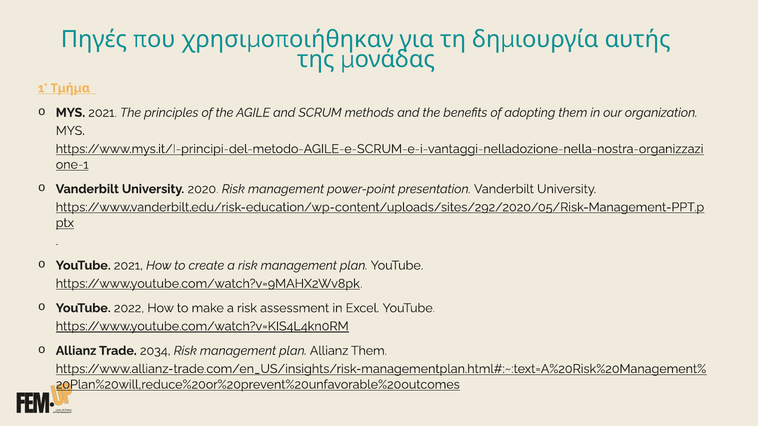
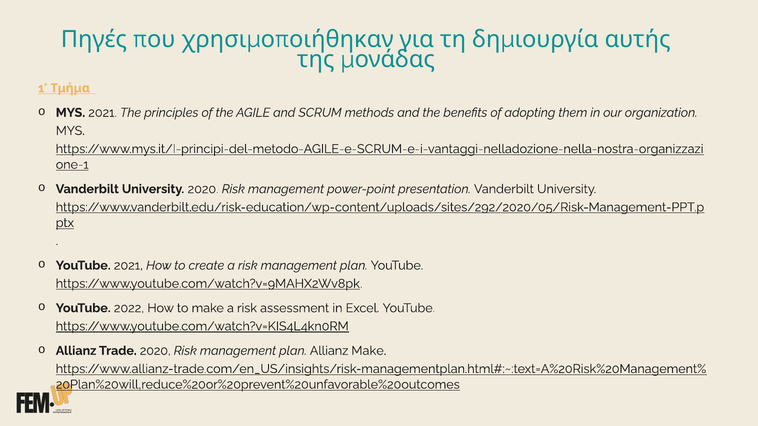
Trade 2034: 2034 -> 2020
Allianz Them: Them -> Make
